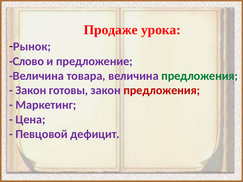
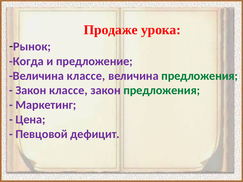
Слово: Слово -> Когда
Величина товара: товара -> классе
Закон готовы: готовы -> классе
предложения at (162, 90) colour: red -> green
